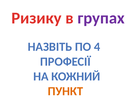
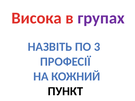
Ризику: Ризику -> Висока
4: 4 -> 3
ПУНКТ colour: orange -> black
